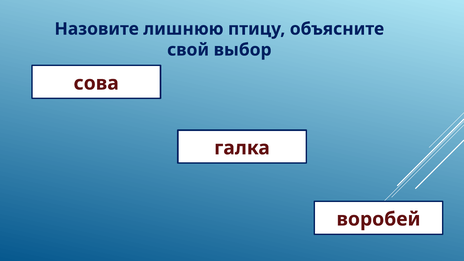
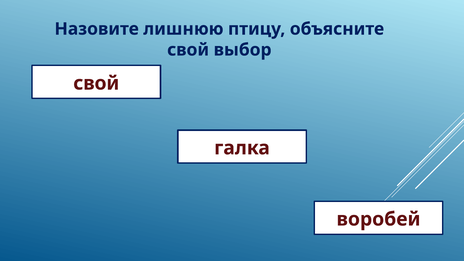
сова at (96, 83): сова -> свой
